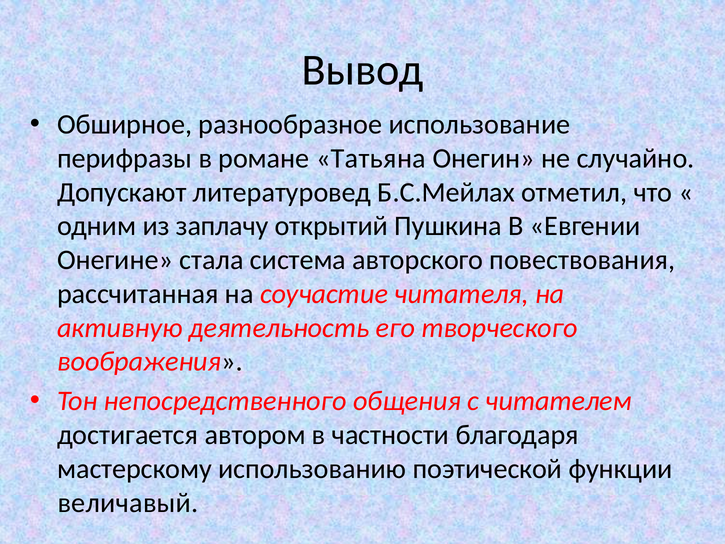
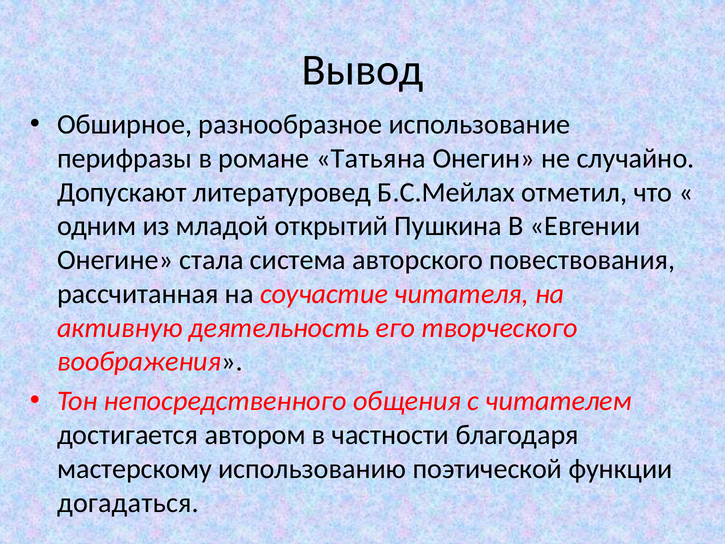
заплачу: заплачу -> младой
величавый: величавый -> догадаться
